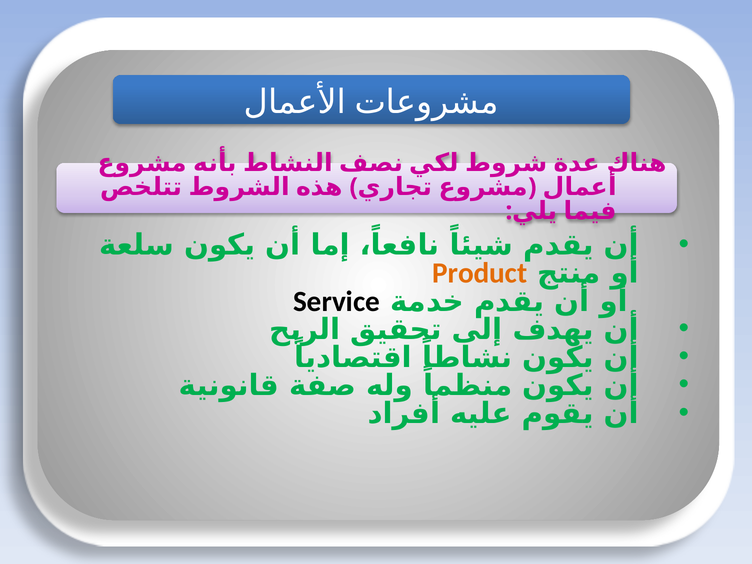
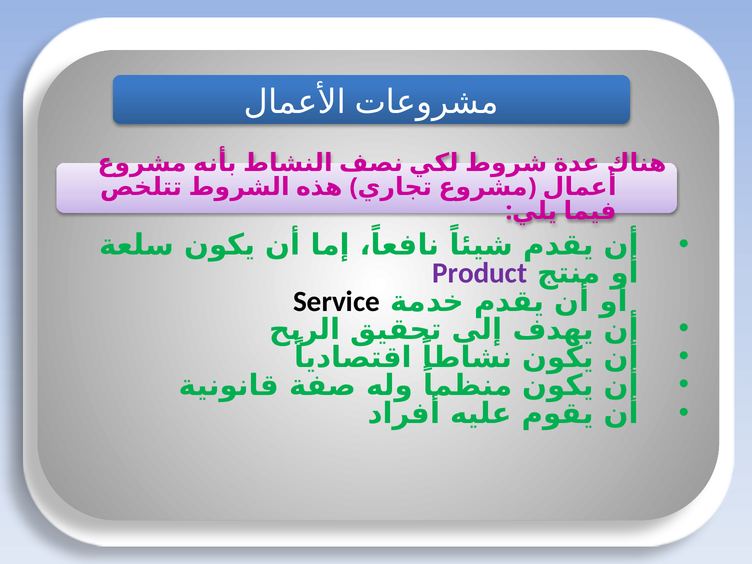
Product colour: orange -> purple
